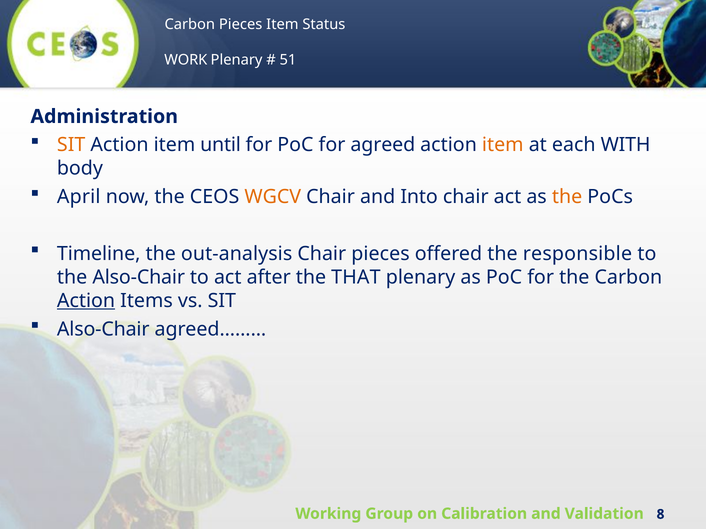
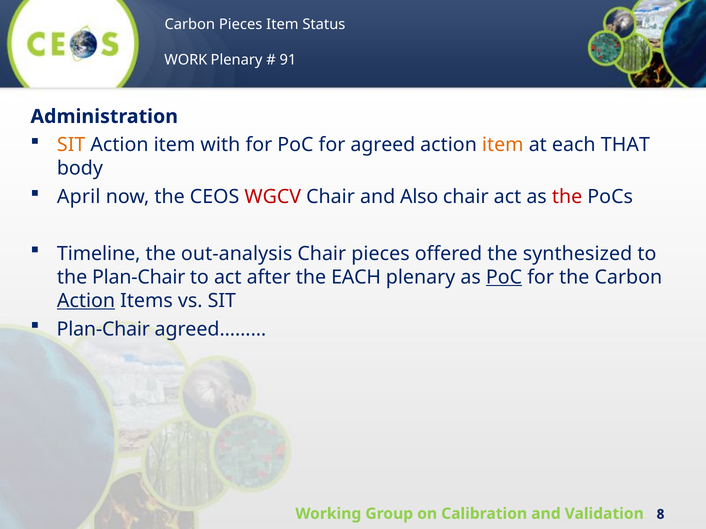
51: 51 -> 91
until: until -> with
WITH: WITH -> THAT
WGCV colour: orange -> red
Into: Into -> Also
the at (567, 197) colour: orange -> red
responsible: responsible -> synthesized
the Also-Chair: Also-Chair -> Plan-Chair
the THAT: THAT -> EACH
PoC at (504, 277) underline: none -> present
Also-Chair at (103, 329): Also-Chair -> Plan-Chair
